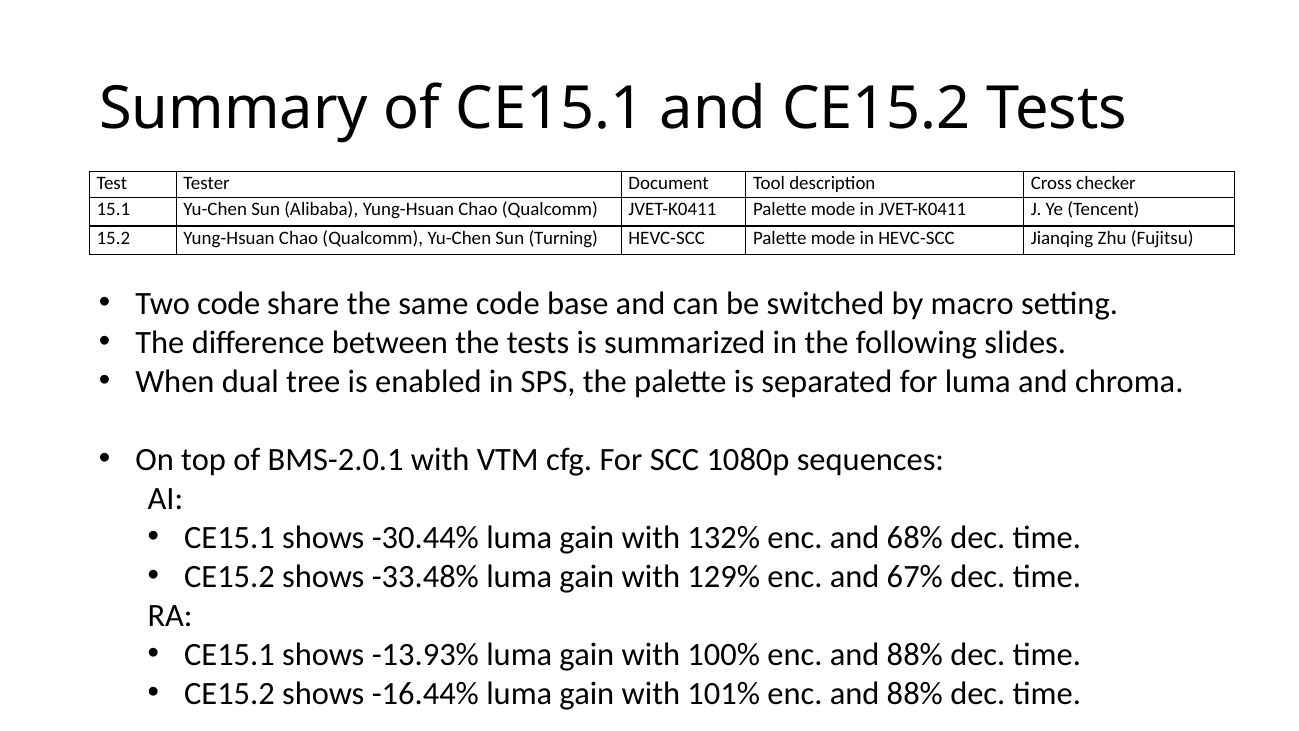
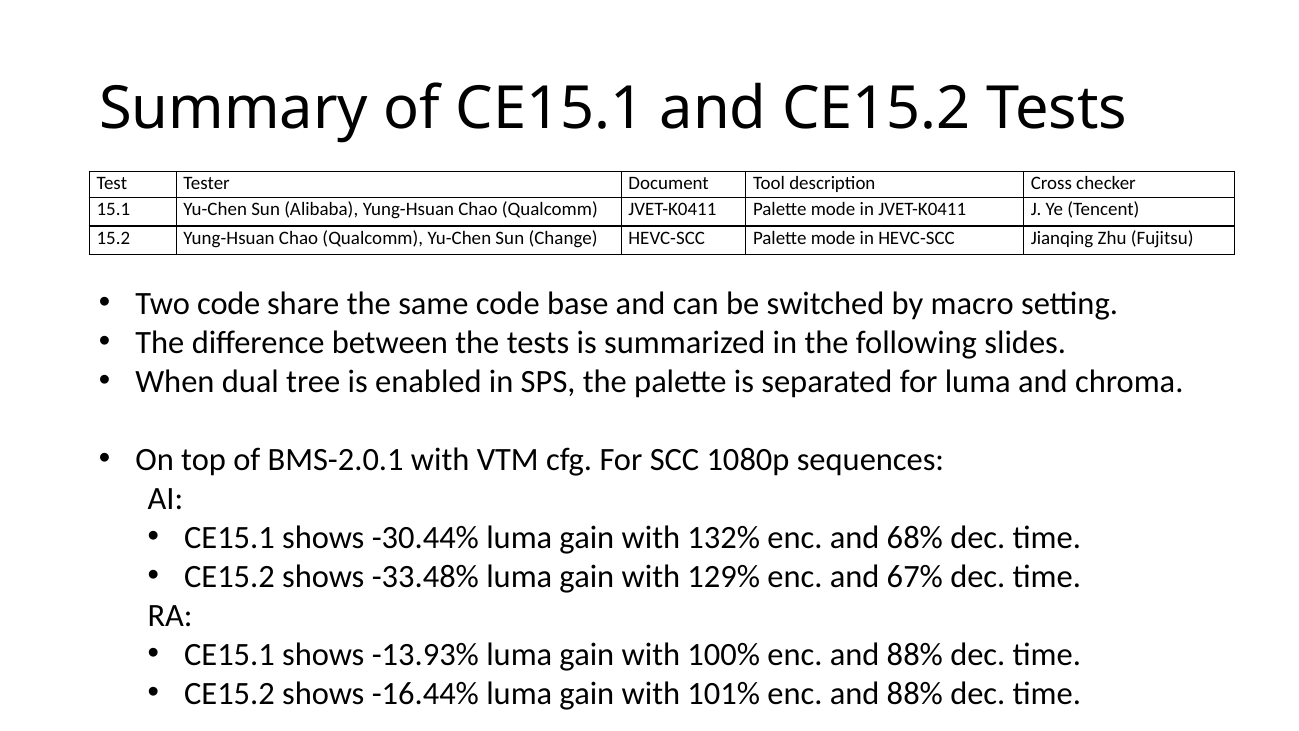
Turning: Turning -> Change
